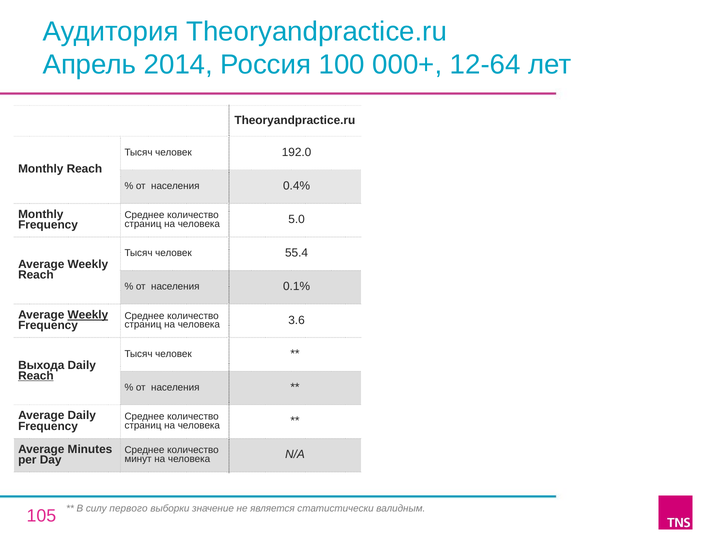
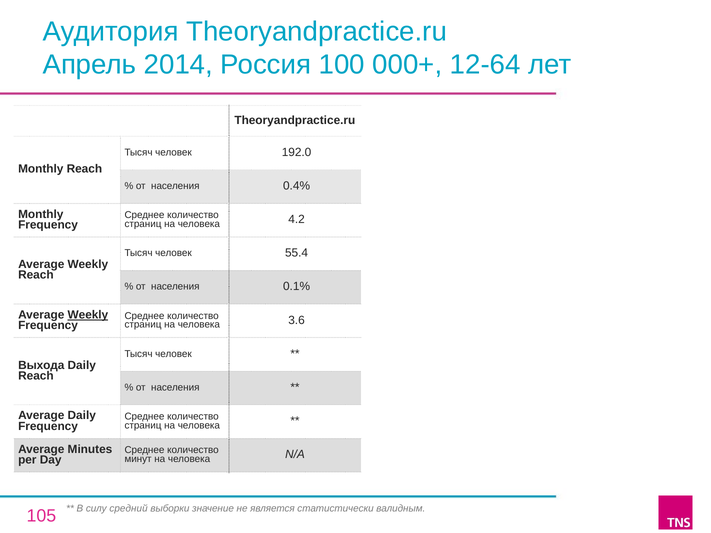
5.0: 5.0 -> 4.2
Reach at (36, 376) underline: present -> none
первого: первого -> средний
